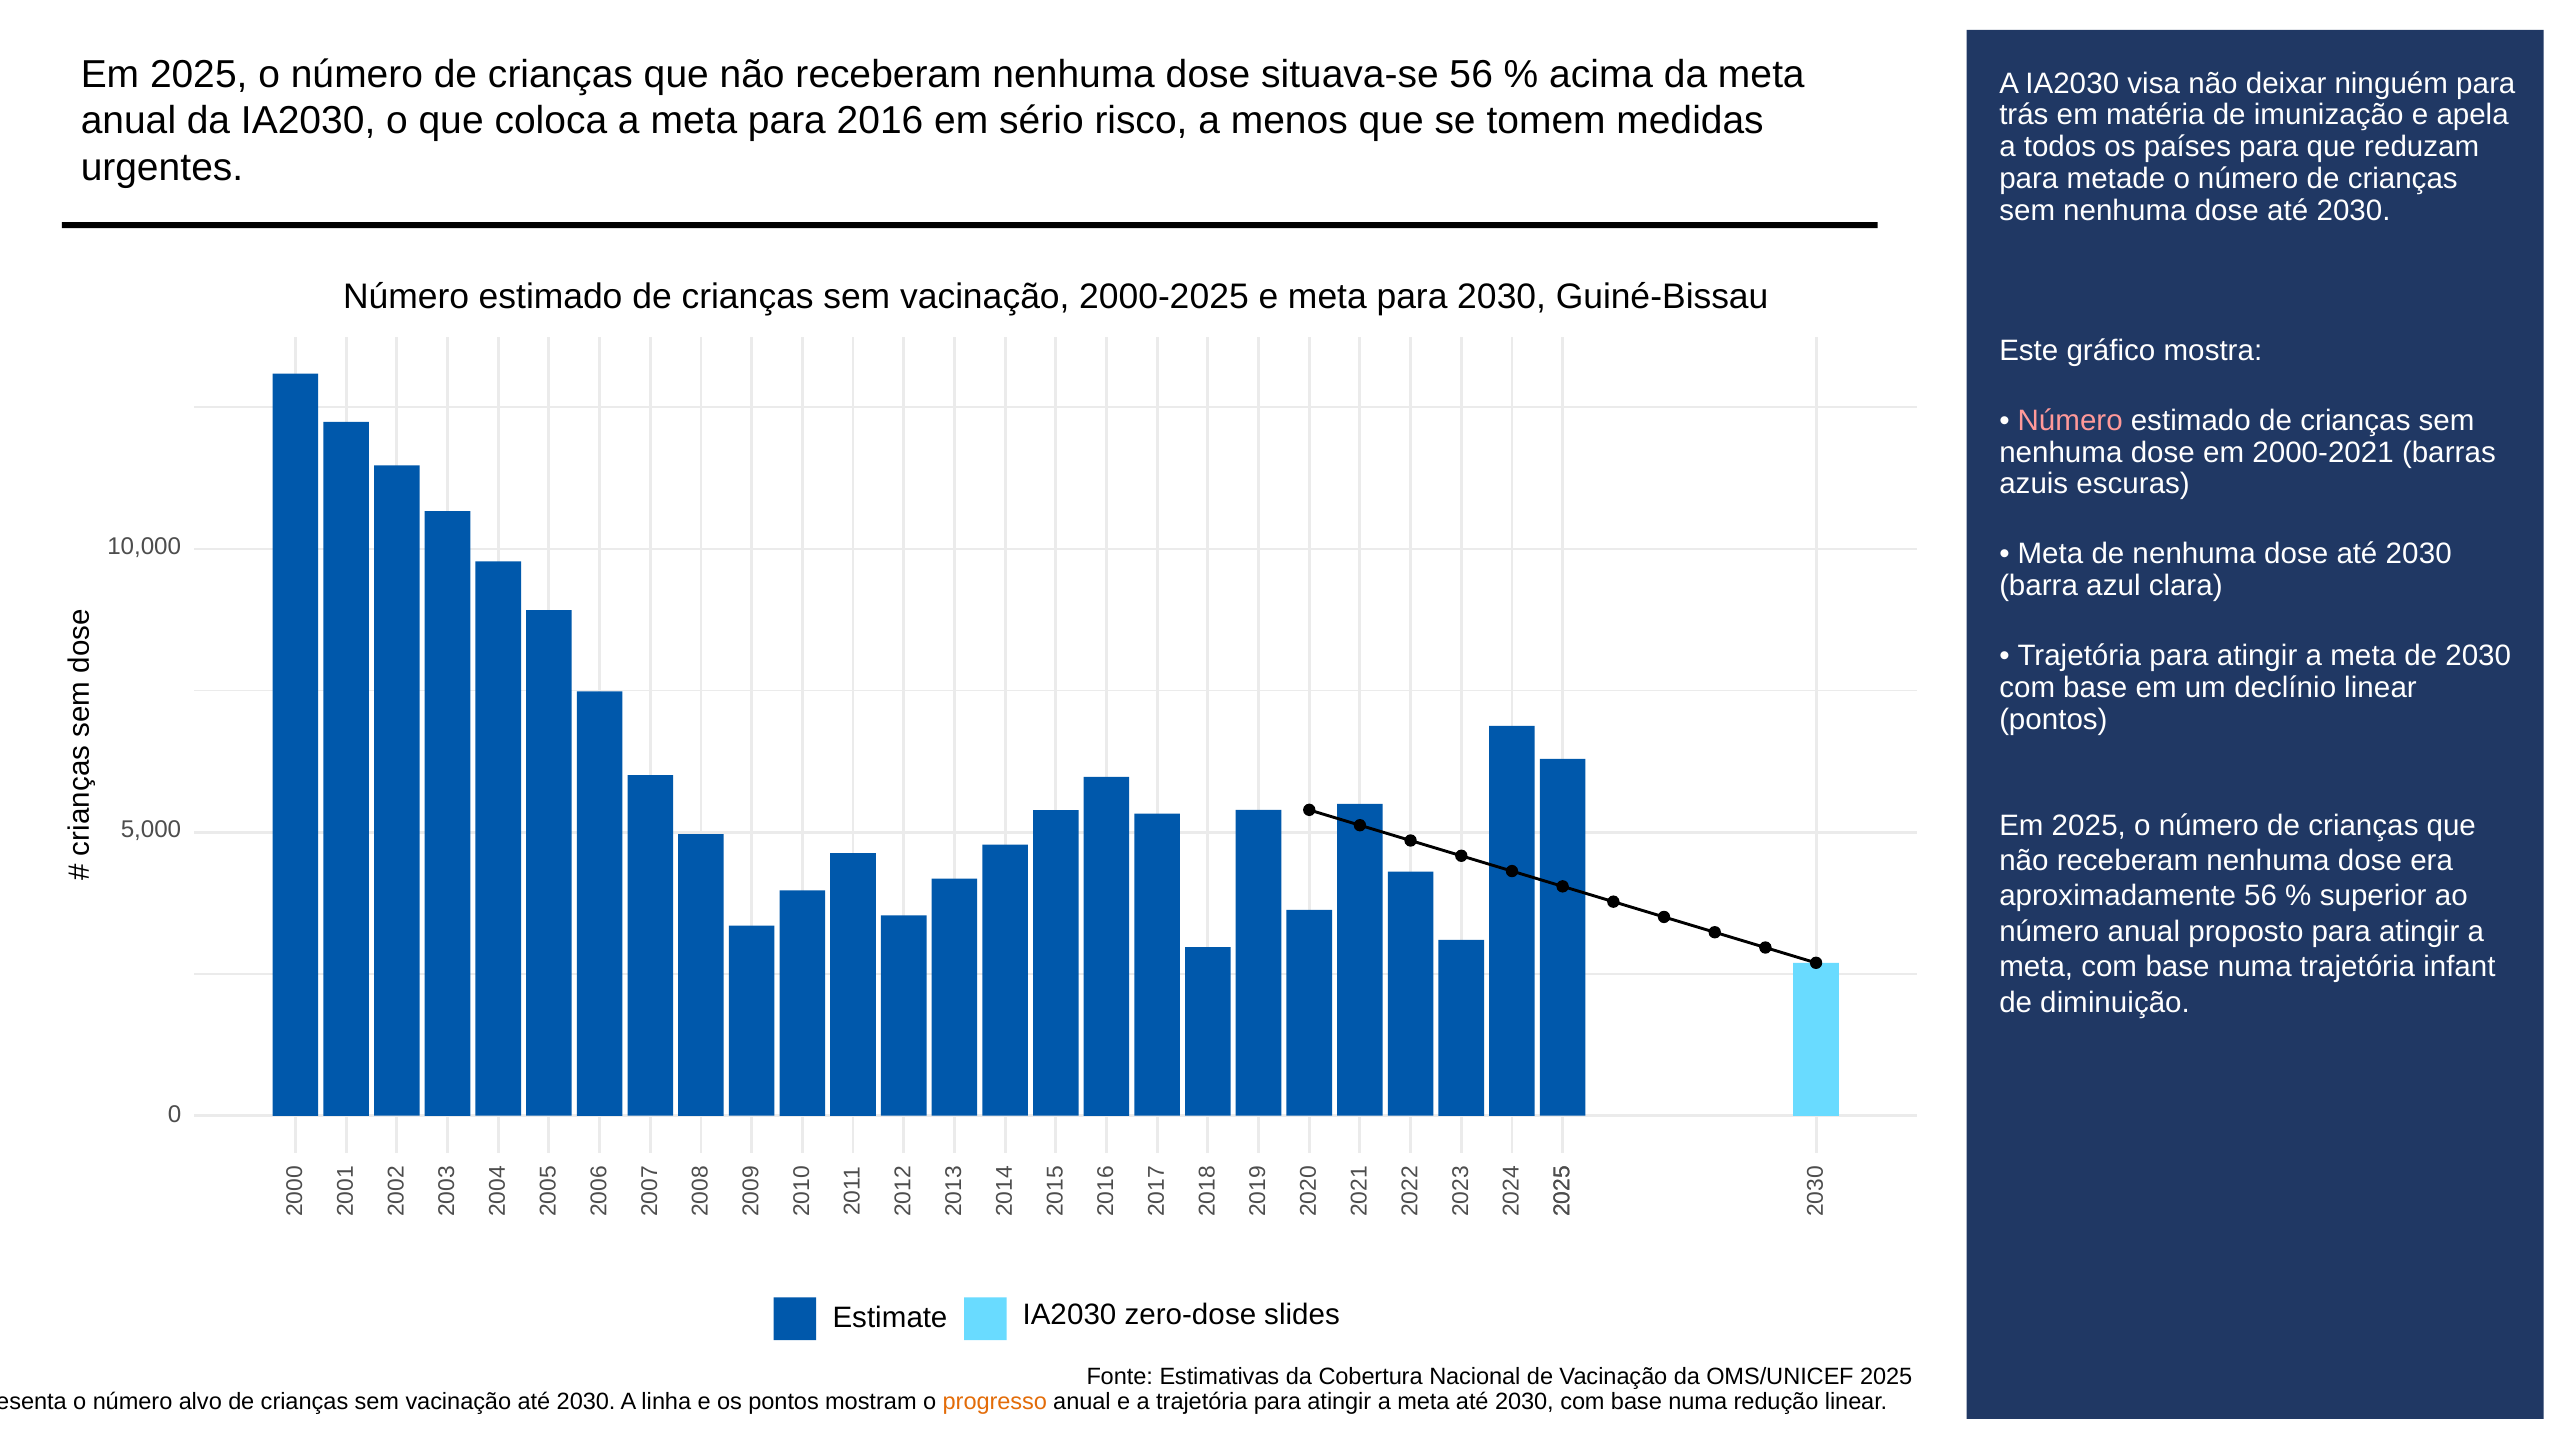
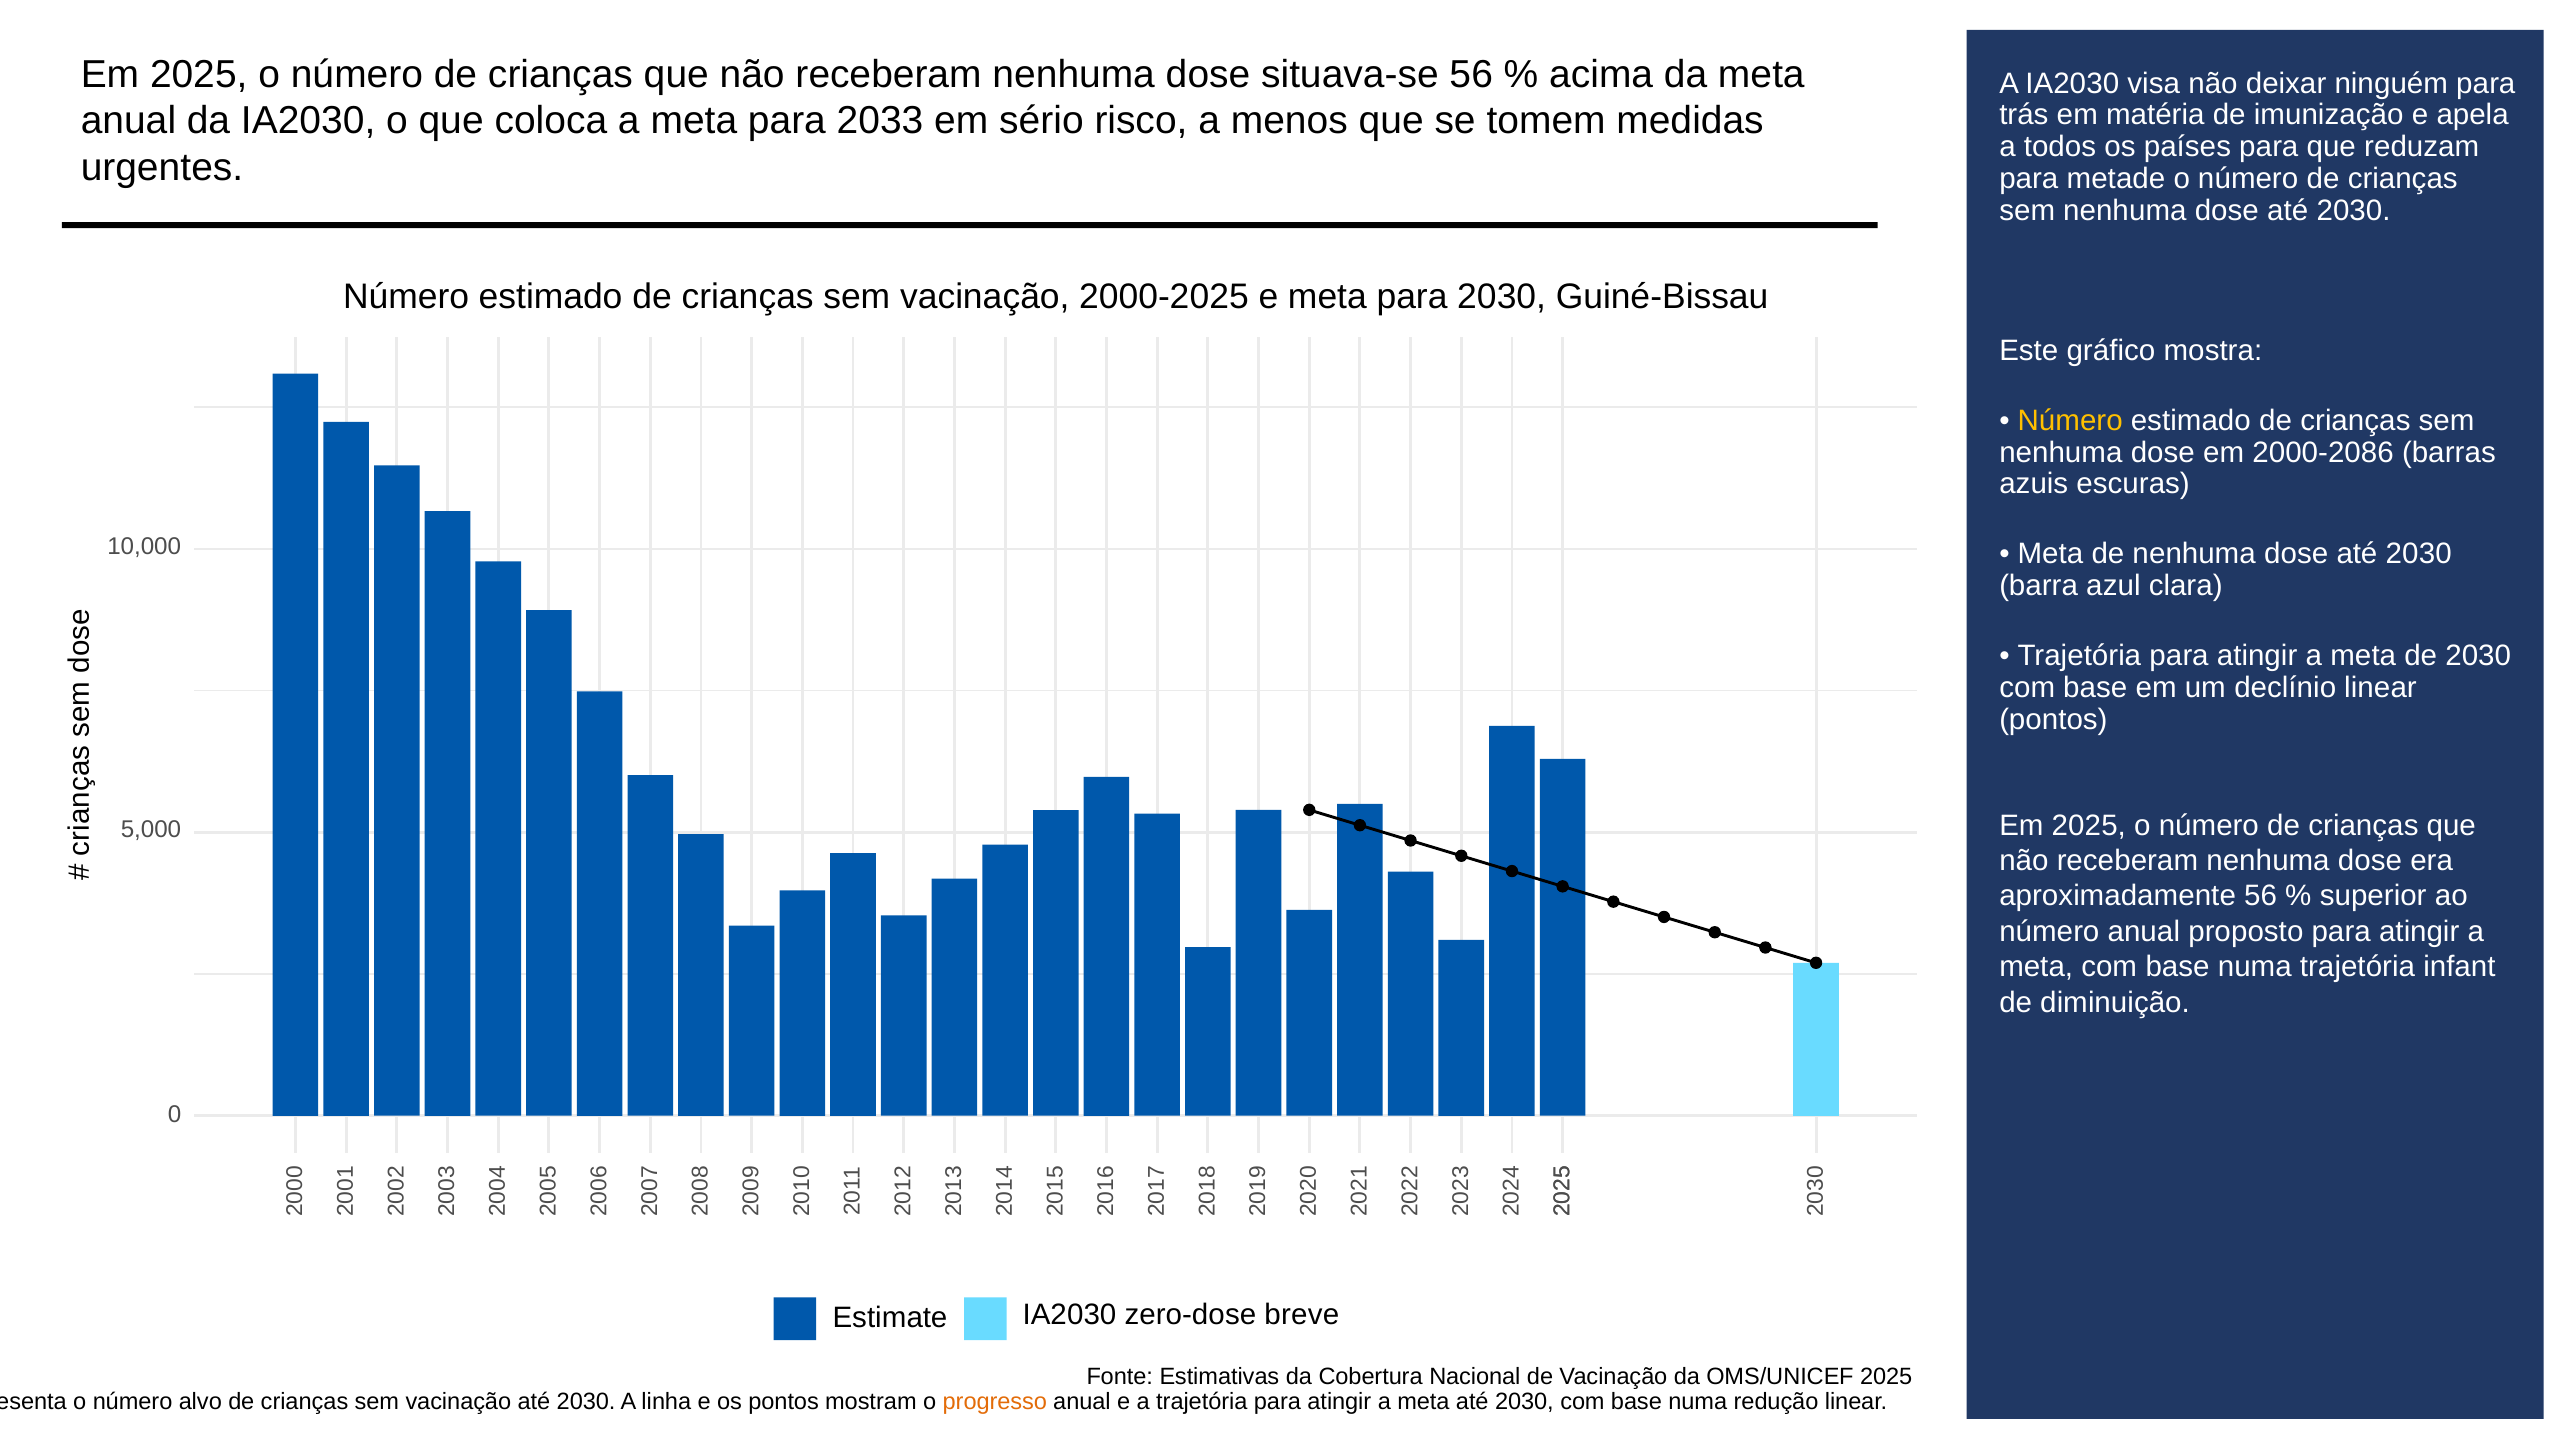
2016: 2016 -> 2033
Número at (2070, 420) colour: pink -> yellow
2000-2021: 2000-2021 -> 2000-2086
slides: slides -> breve
